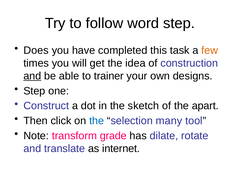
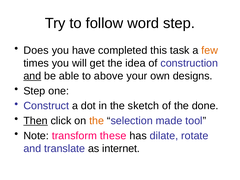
trainer: trainer -> above
apart: apart -> done
Then underline: none -> present
the at (97, 121) colour: blue -> orange
many: many -> made
grade: grade -> these
